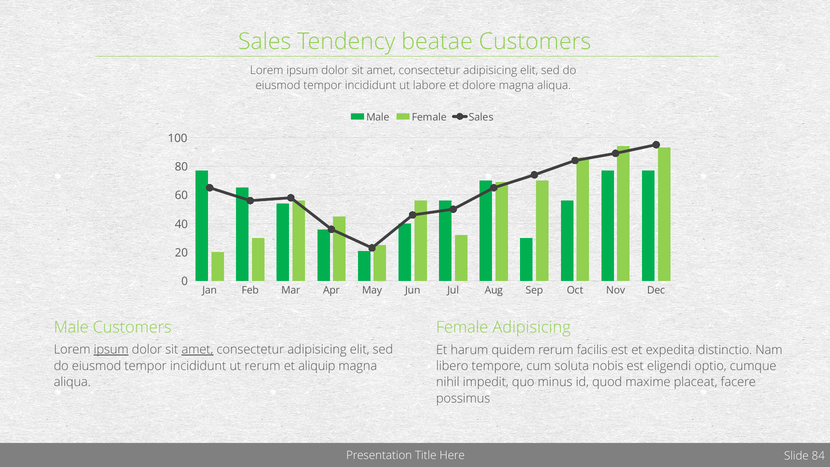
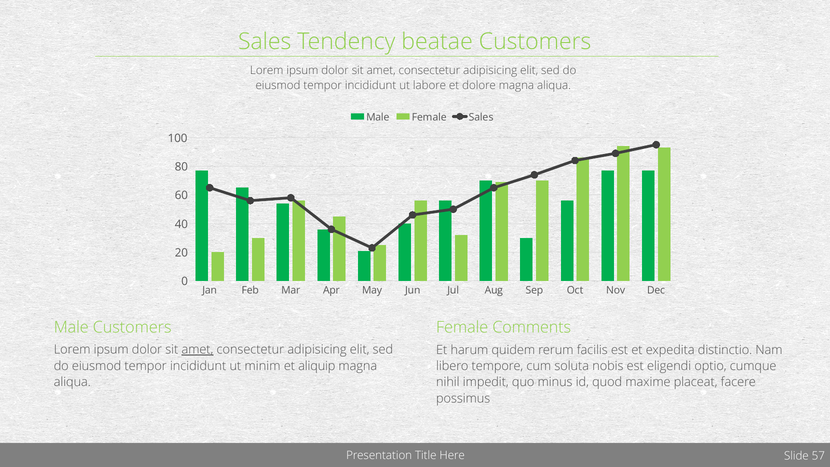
Female Adipisicing: Adipisicing -> Comments
ipsum at (111, 350) underline: present -> none
ut rerum: rerum -> minim
84: 84 -> 57
